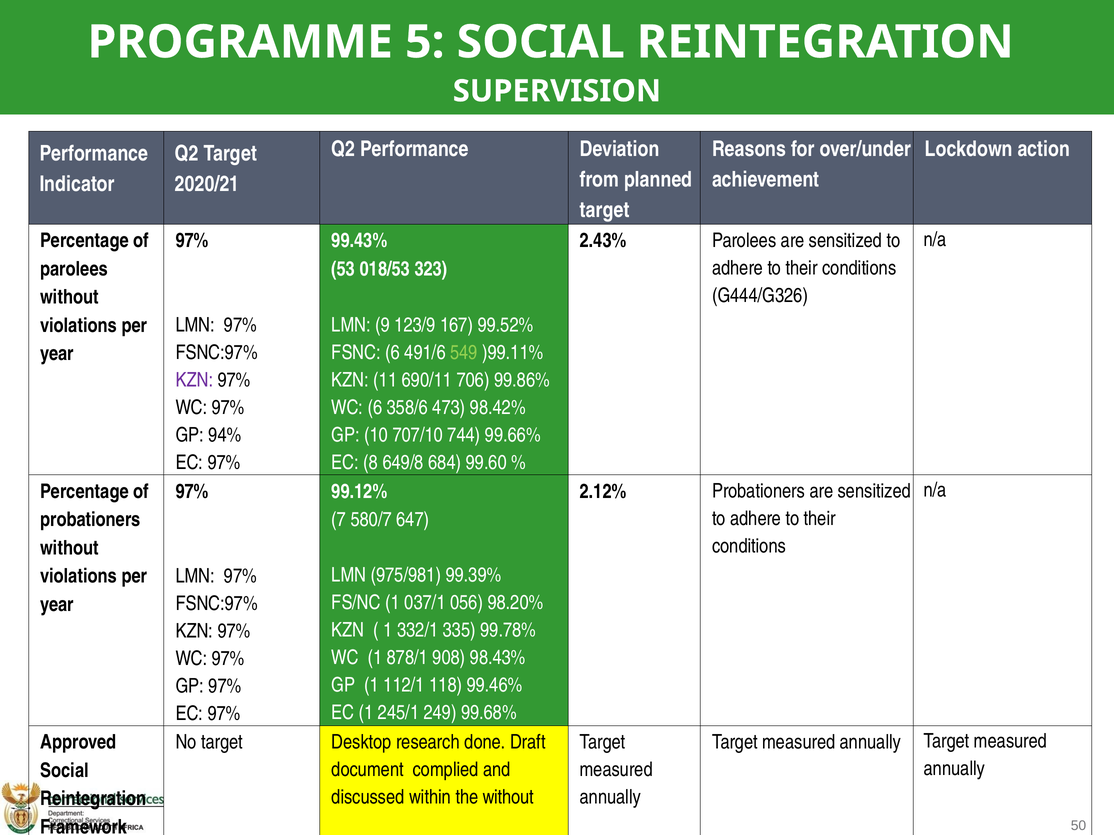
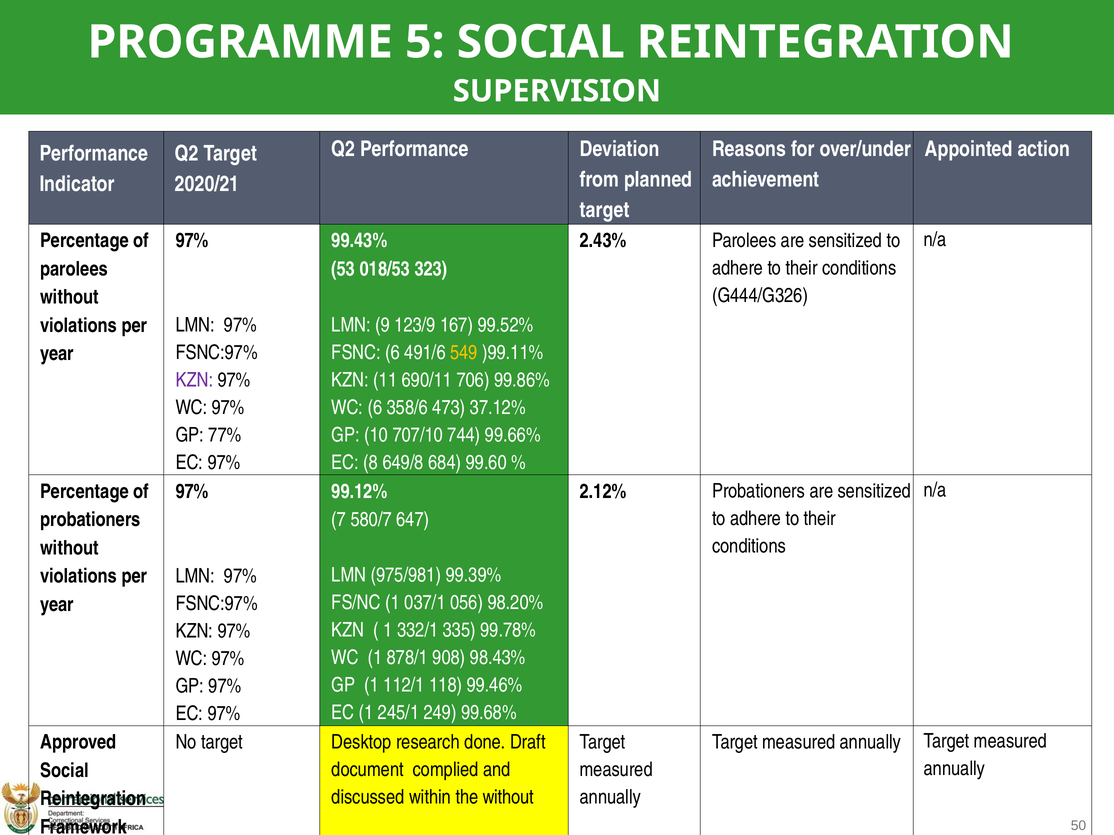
Lockdown: Lockdown -> Appointed
549 colour: light green -> yellow
98.42%: 98.42% -> 37.12%
94%: 94% -> 77%
